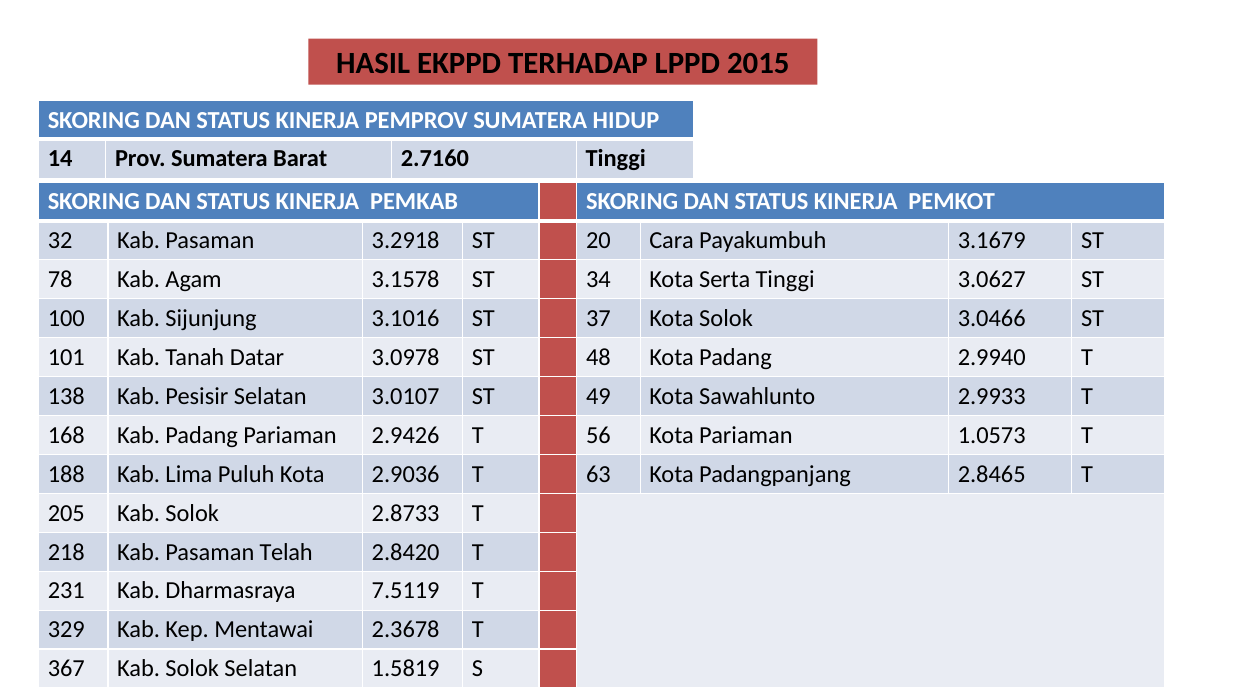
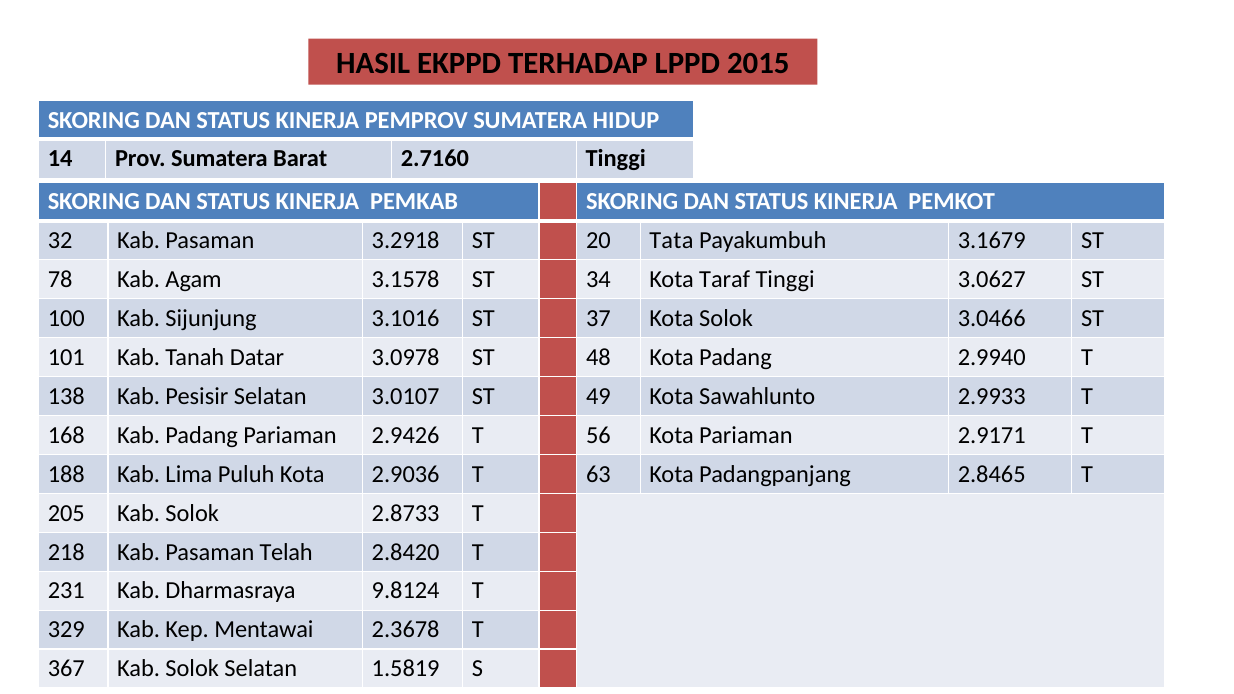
Cara: Cara -> Tata
Serta: Serta -> Taraf
1.0573: 1.0573 -> 2.9171
7.5119: 7.5119 -> 9.8124
